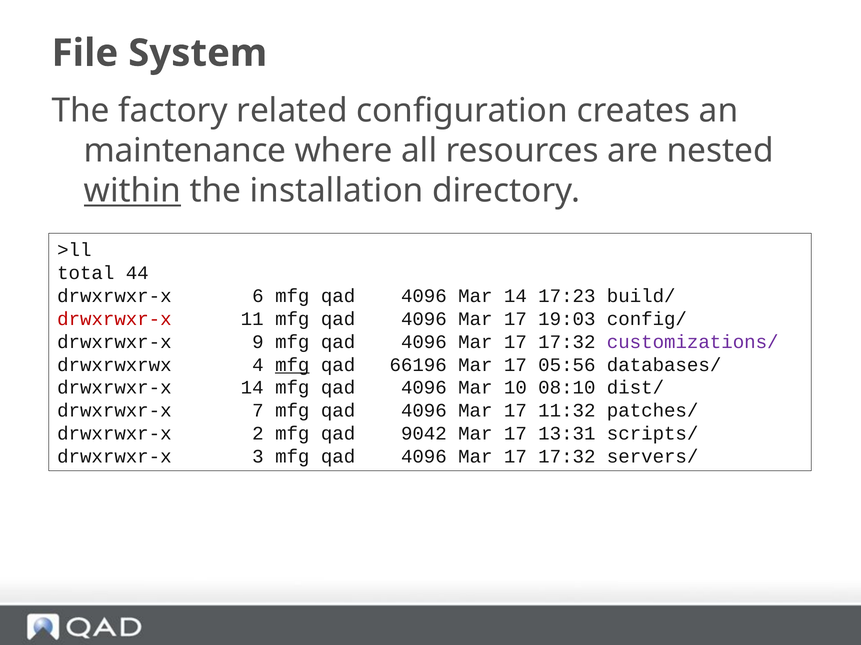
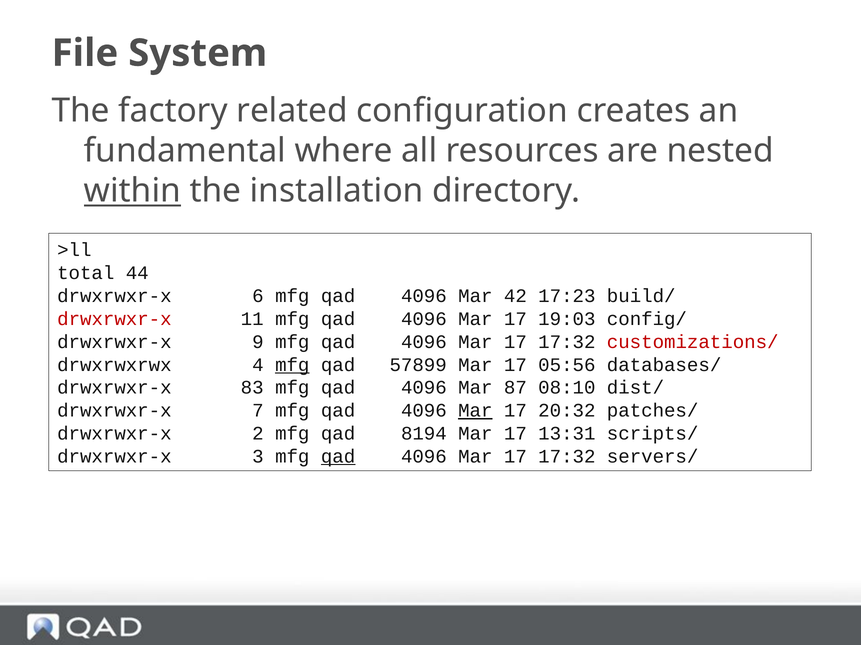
maintenance: maintenance -> fundamental
Mar 14: 14 -> 42
customizations/ colour: purple -> red
66196: 66196 -> 57899
drwxrwxr-x 14: 14 -> 83
10: 10 -> 87
Mar at (475, 411) underline: none -> present
11:32: 11:32 -> 20:32
9042: 9042 -> 8194
qad at (338, 457) underline: none -> present
